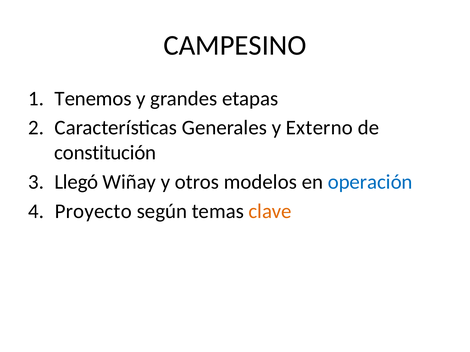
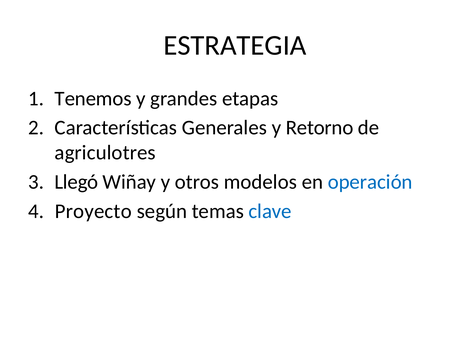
CAMPESINO: CAMPESINO -> ESTRATEGIA
Externo: Externo -> Retorno
constitución: constitución -> agriculotres
clave colour: orange -> blue
